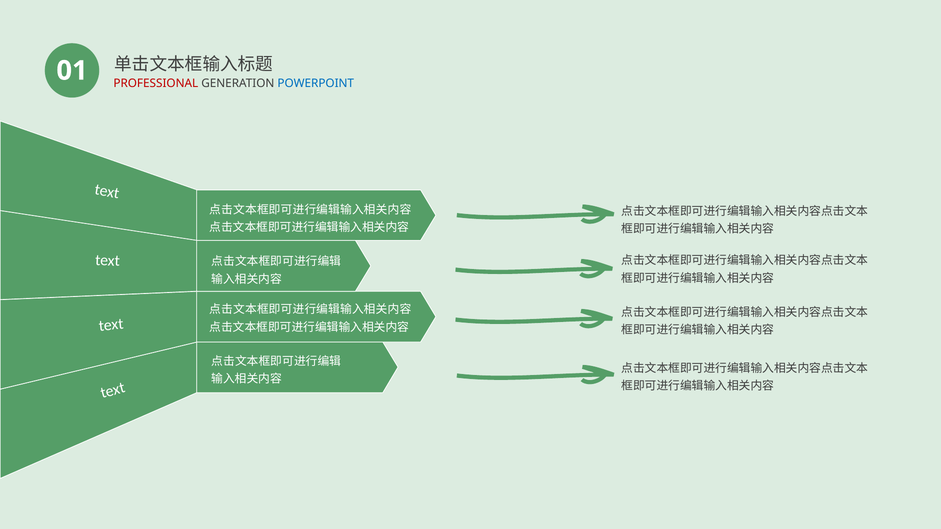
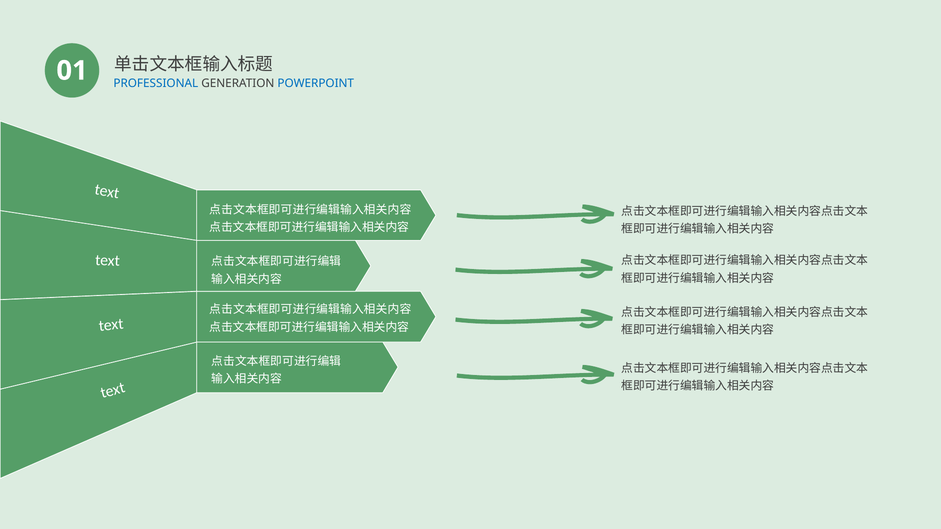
PROFESSIONAL colour: red -> blue
